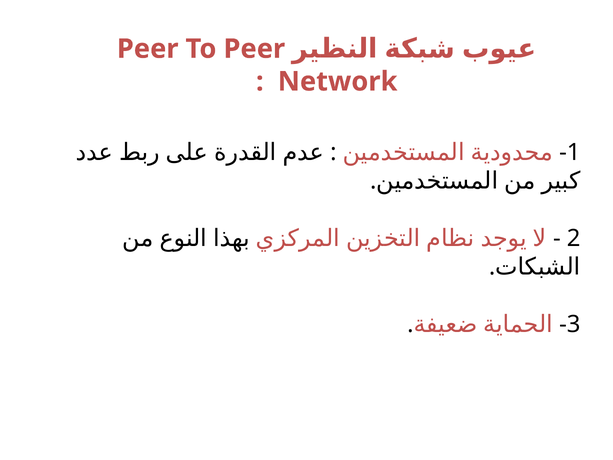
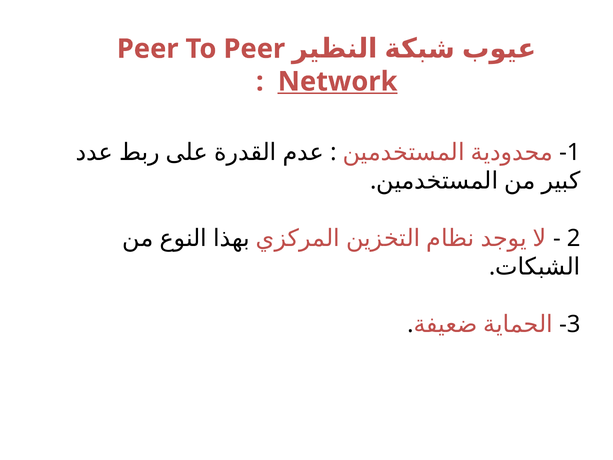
Network underline: none -> present
